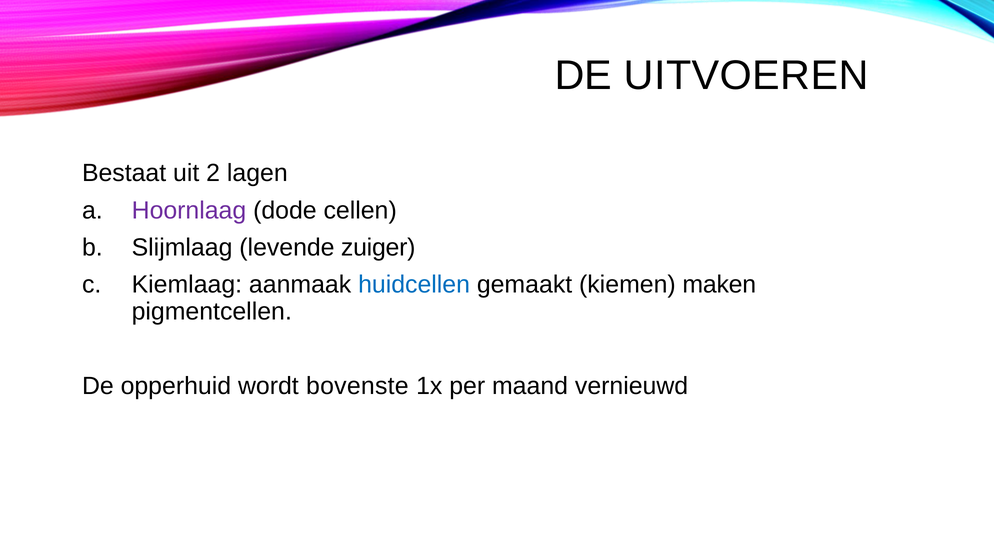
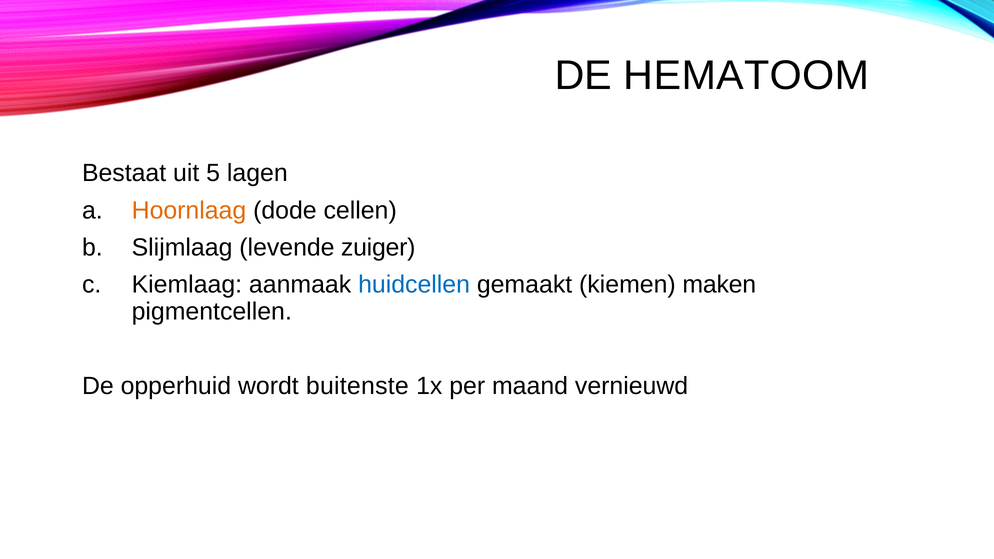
UITVOEREN: UITVOEREN -> HEMATOOM
2: 2 -> 5
Hoornlaag colour: purple -> orange
bovenste: bovenste -> buitenste
